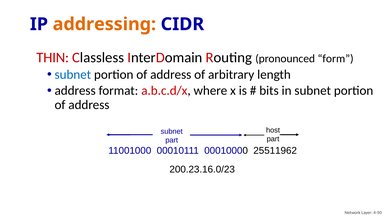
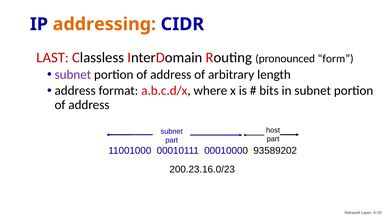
THIN: THIN -> LAST
subnet at (73, 75) colour: blue -> purple
25511962: 25511962 -> 93589202
